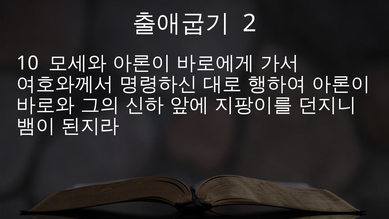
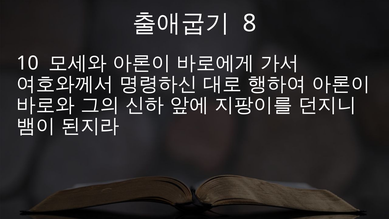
2: 2 -> 8
